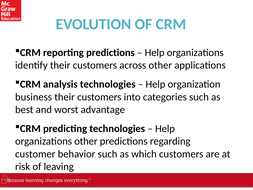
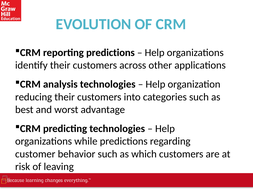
business: business -> reducing
organizations other: other -> while
